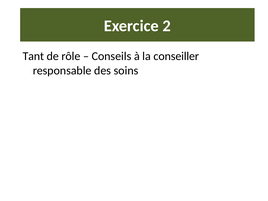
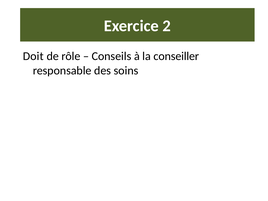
Tant: Tant -> Doit
